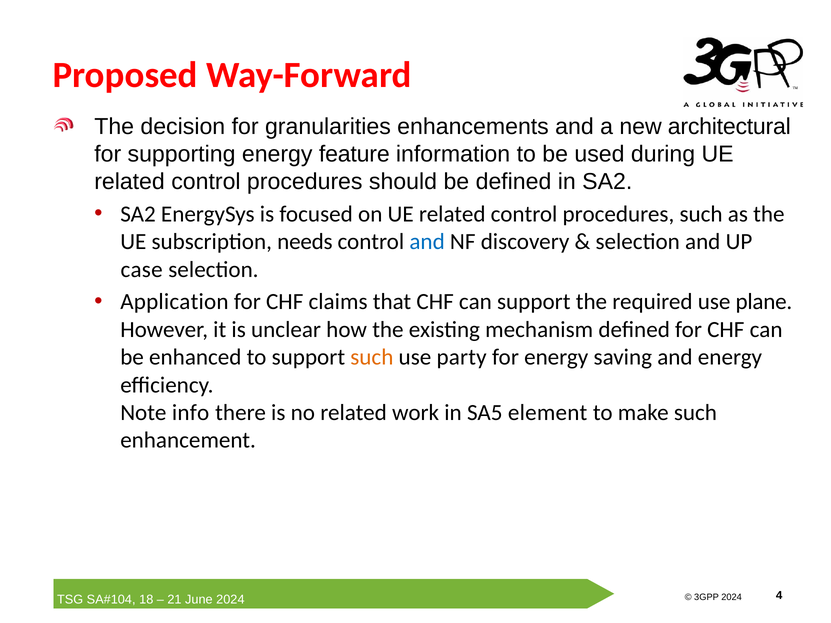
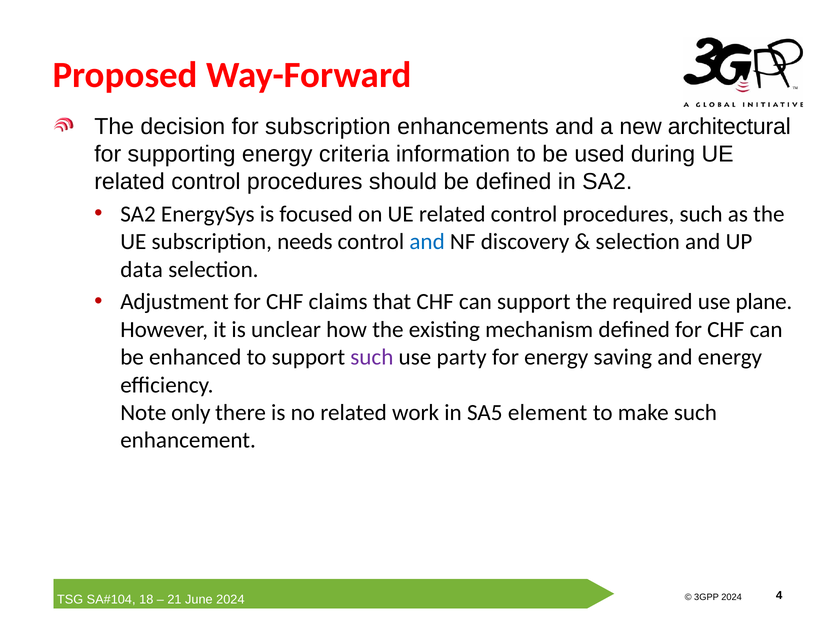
for granularities: granularities -> subscription
feature: feature -> criteria
case: case -> data
Application: Application -> Adjustment
such at (372, 357) colour: orange -> purple
info: info -> only
